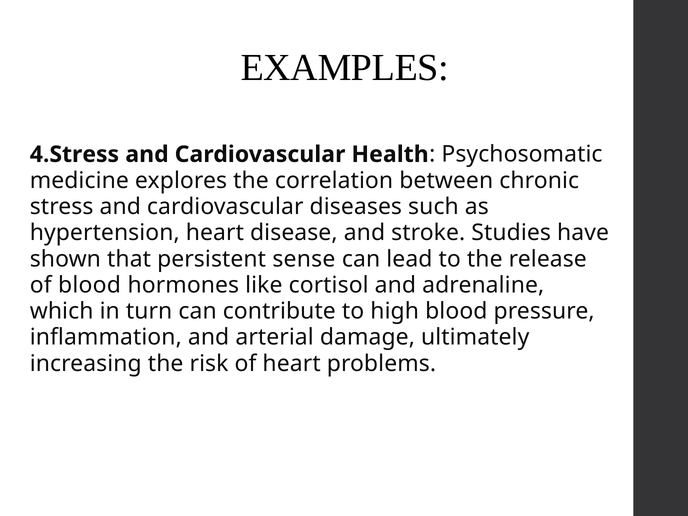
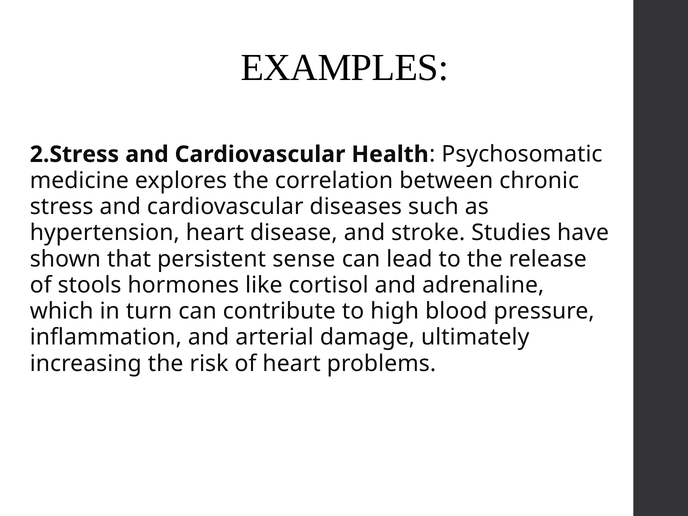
4.Stress: 4.Stress -> 2.Stress
of blood: blood -> stools
